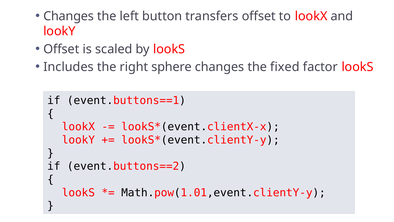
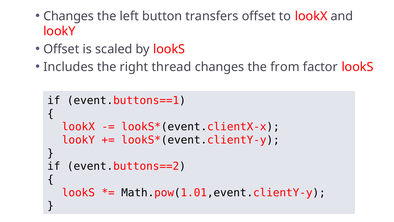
sphere: sphere -> thread
fixed: fixed -> from
